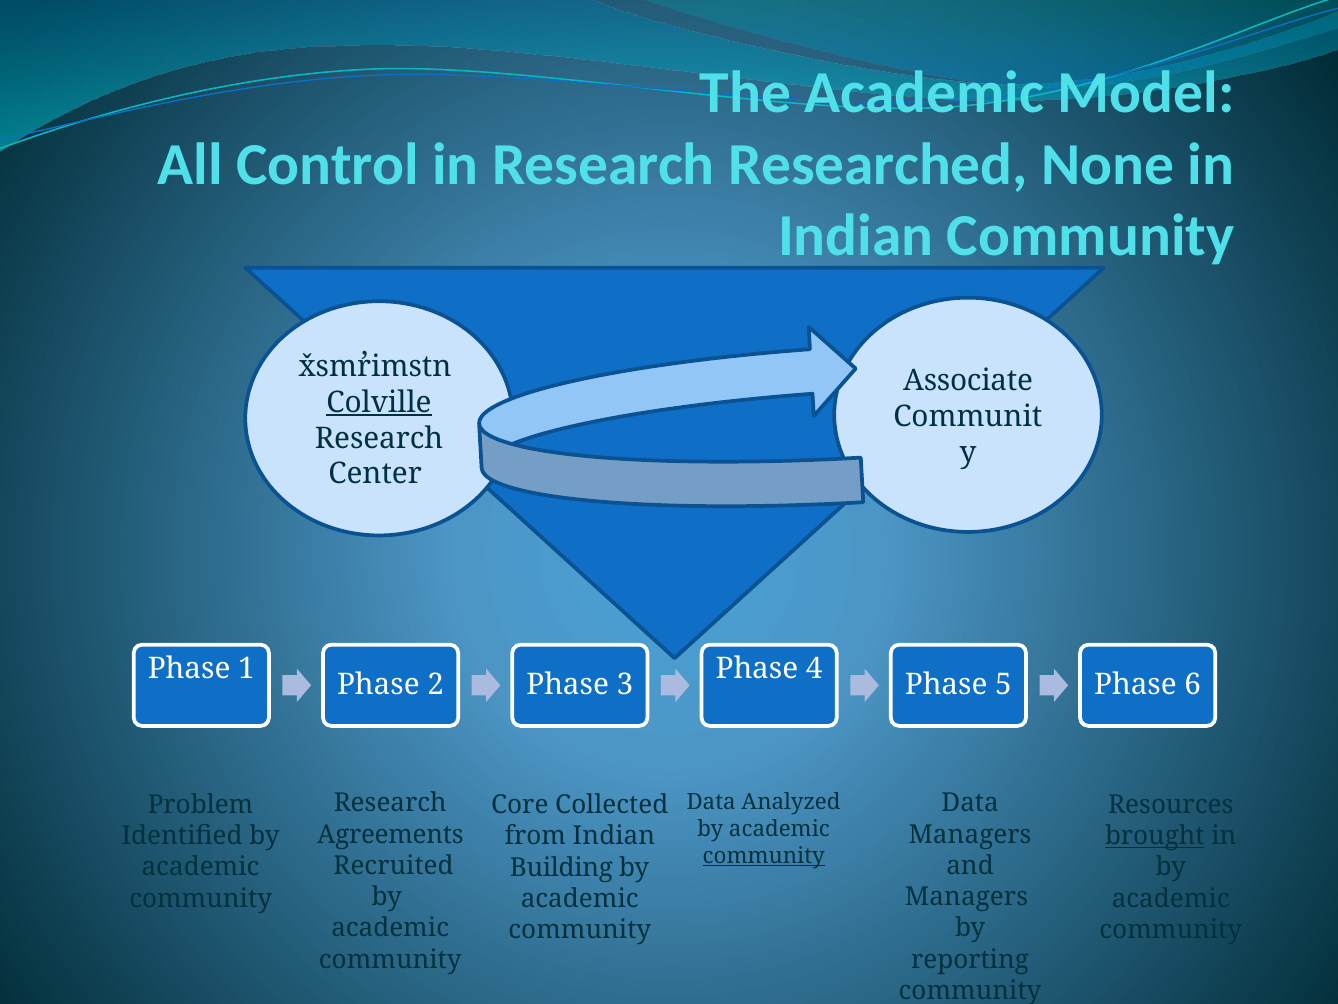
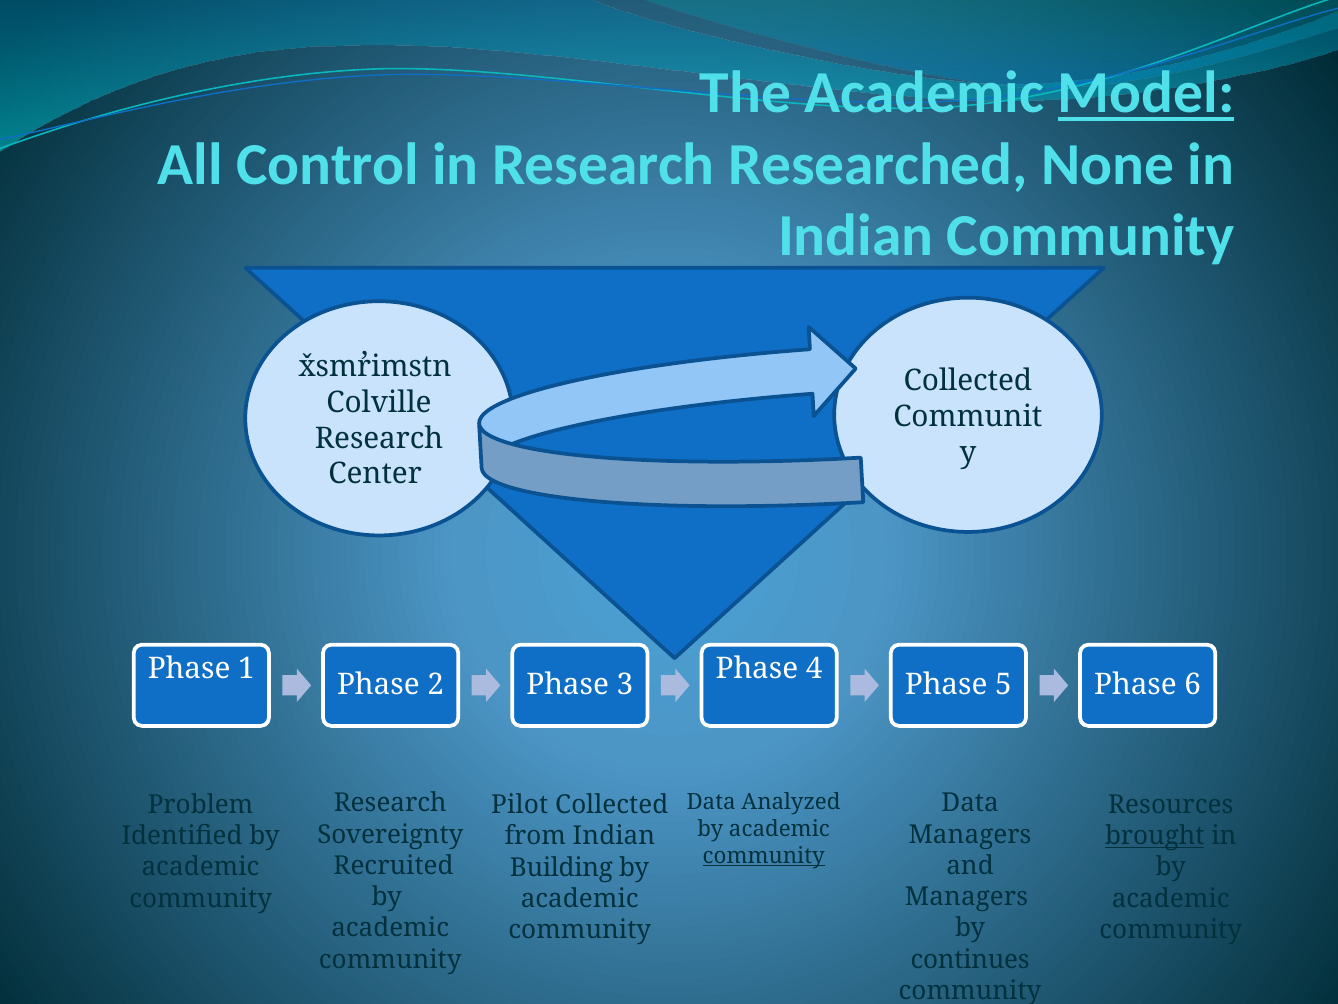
Model underline: none -> present
Associate at (968, 381): Associate -> Collected
Colville underline: present -> none
Core: Core -> Pilot
Agreements: Agreements -> Sovereignty
reporting: reporting -> continues
